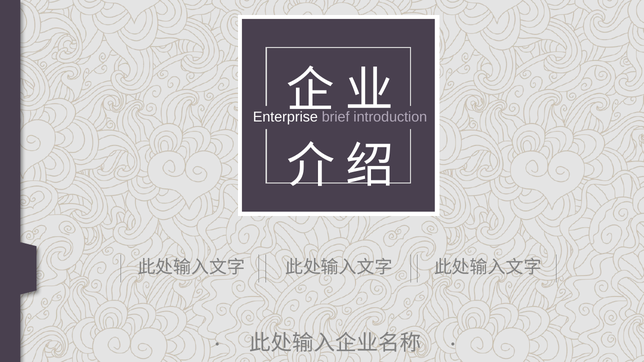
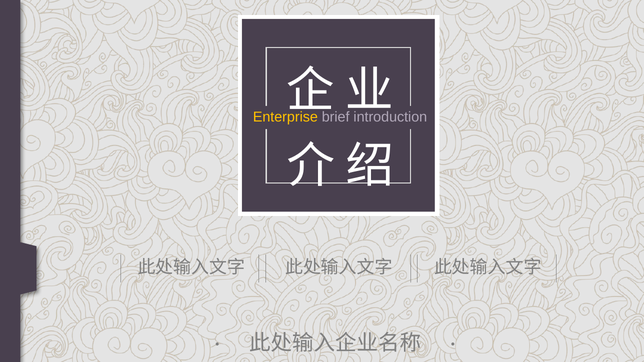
Enterprise colour: white -> yellow
